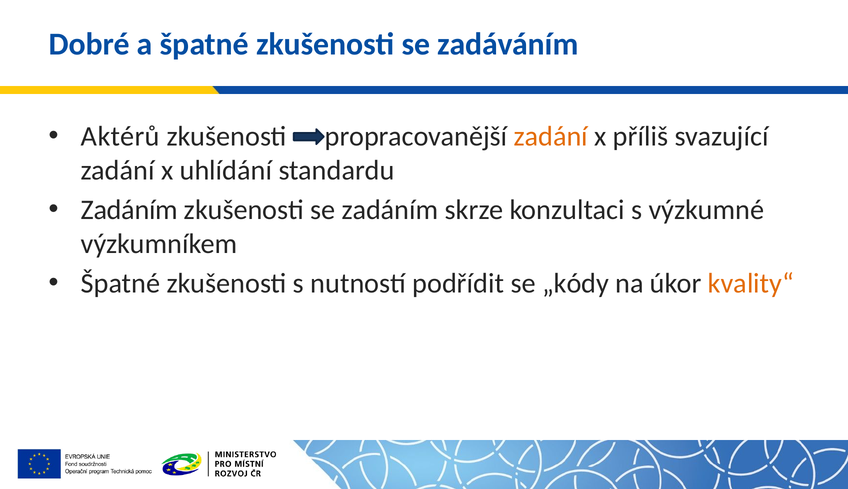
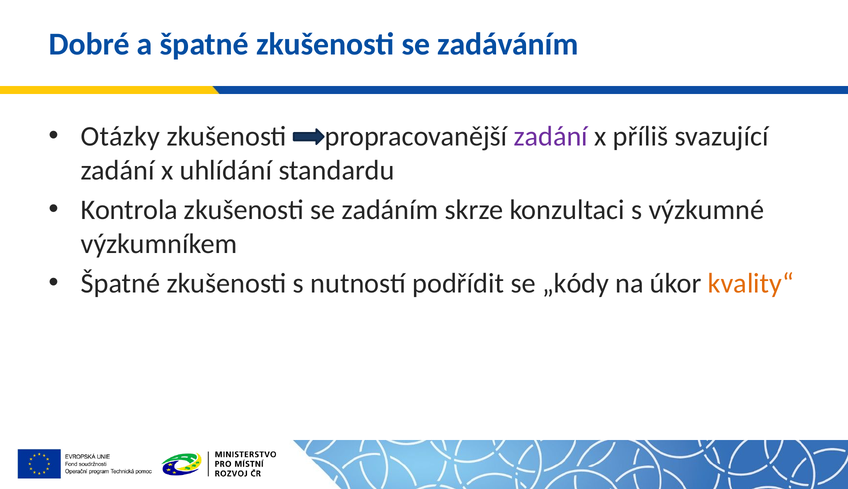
Aktérů: Aktérů -> Otázky
zadání at (551, 136) colour: orange -> purple
Zadáním at (129, 210): Zadáním -> Kontrola
